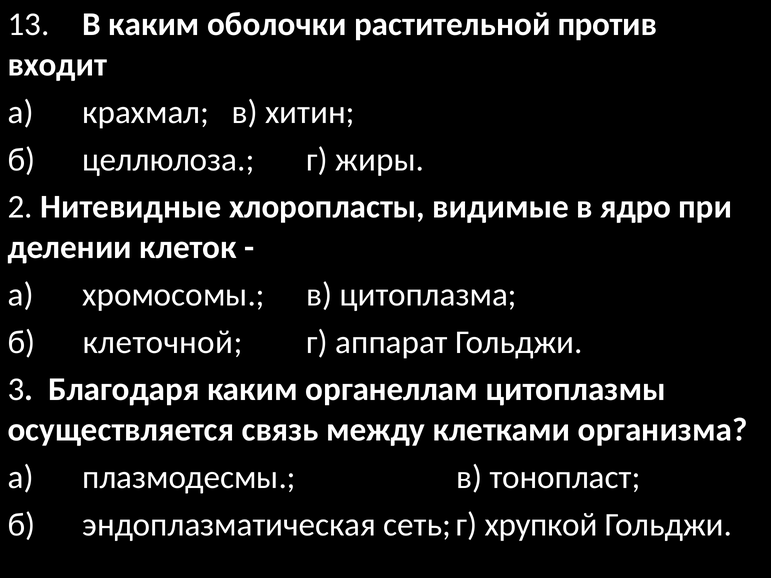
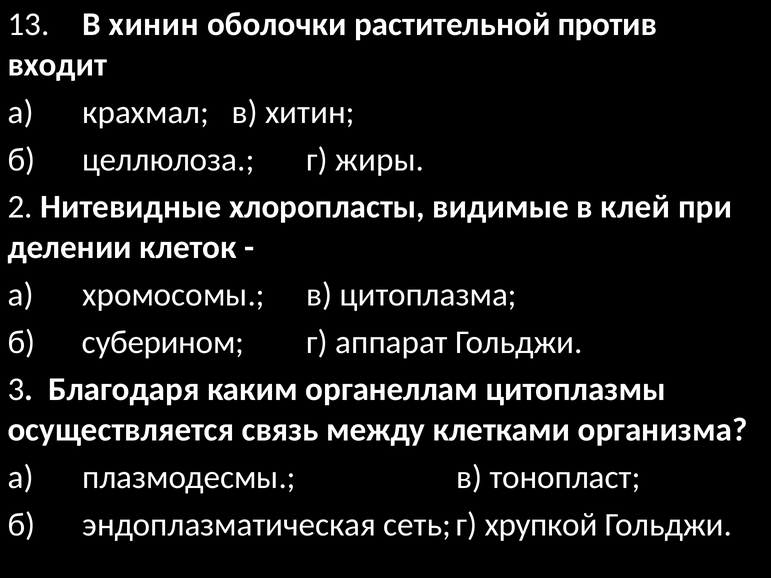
В каким: каким -> хинин
ядро: ядро -> клей
клеточной: клеточной -> суберином
